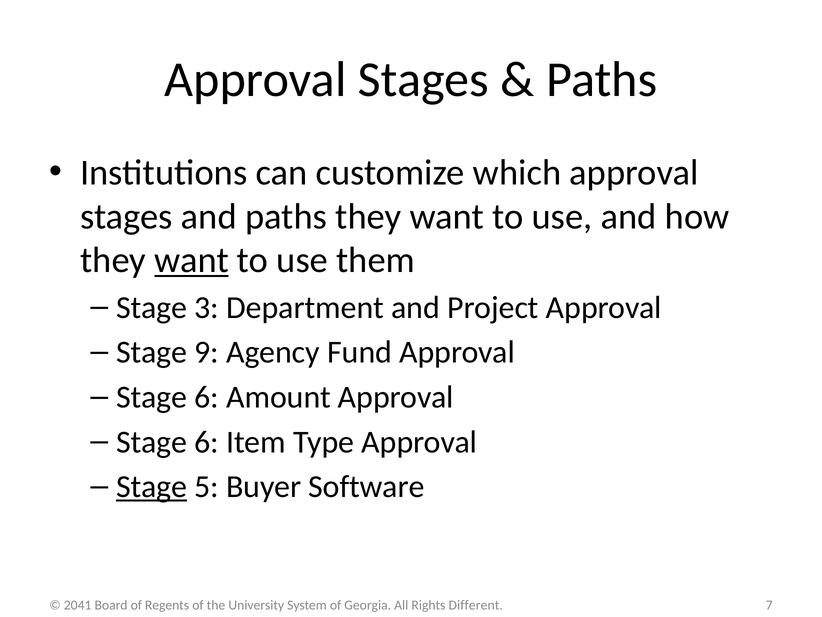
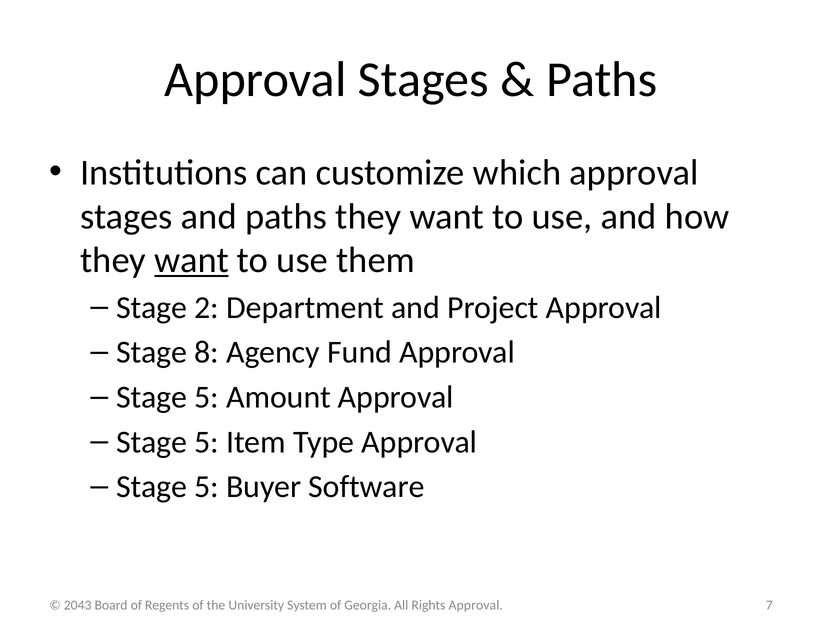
3: 3 -> 2
9: 9 -> 8
6 at (207, 397): 6 -> 5
6 at (207, 442): 6 -> 5
Stage at (152, 486) underline: present -> none
2041: 2041 -> 2043
Rights Different: Different -> Approval
